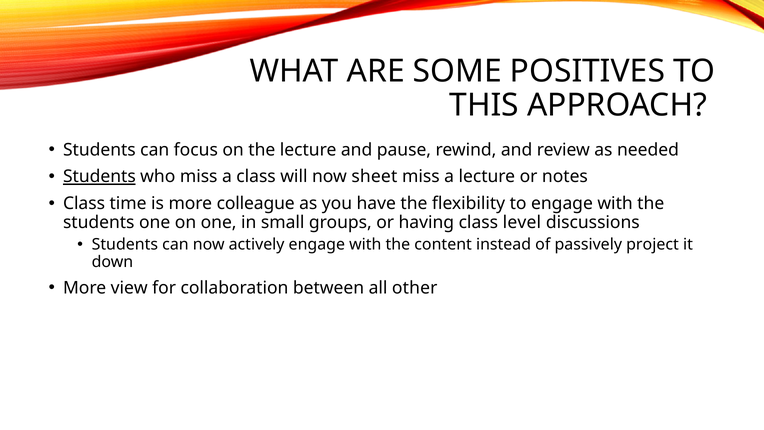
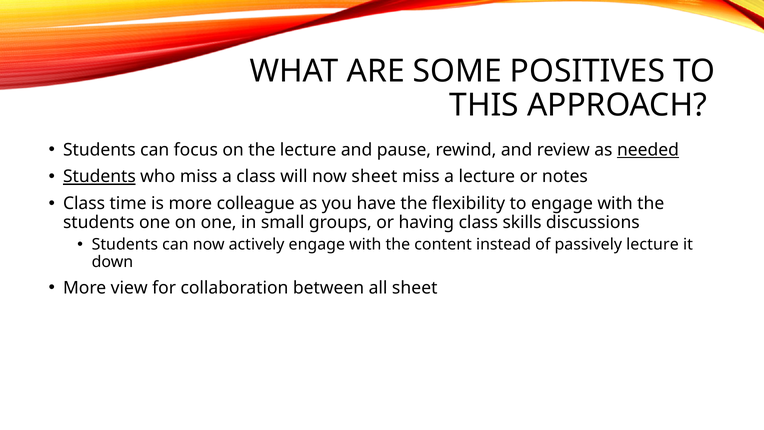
needed underline: none -> present
level: level -> skills
passively project: project -> lecture
all other: other -> sheet
